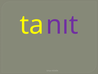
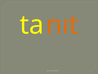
nıt colour: purple -> orange
